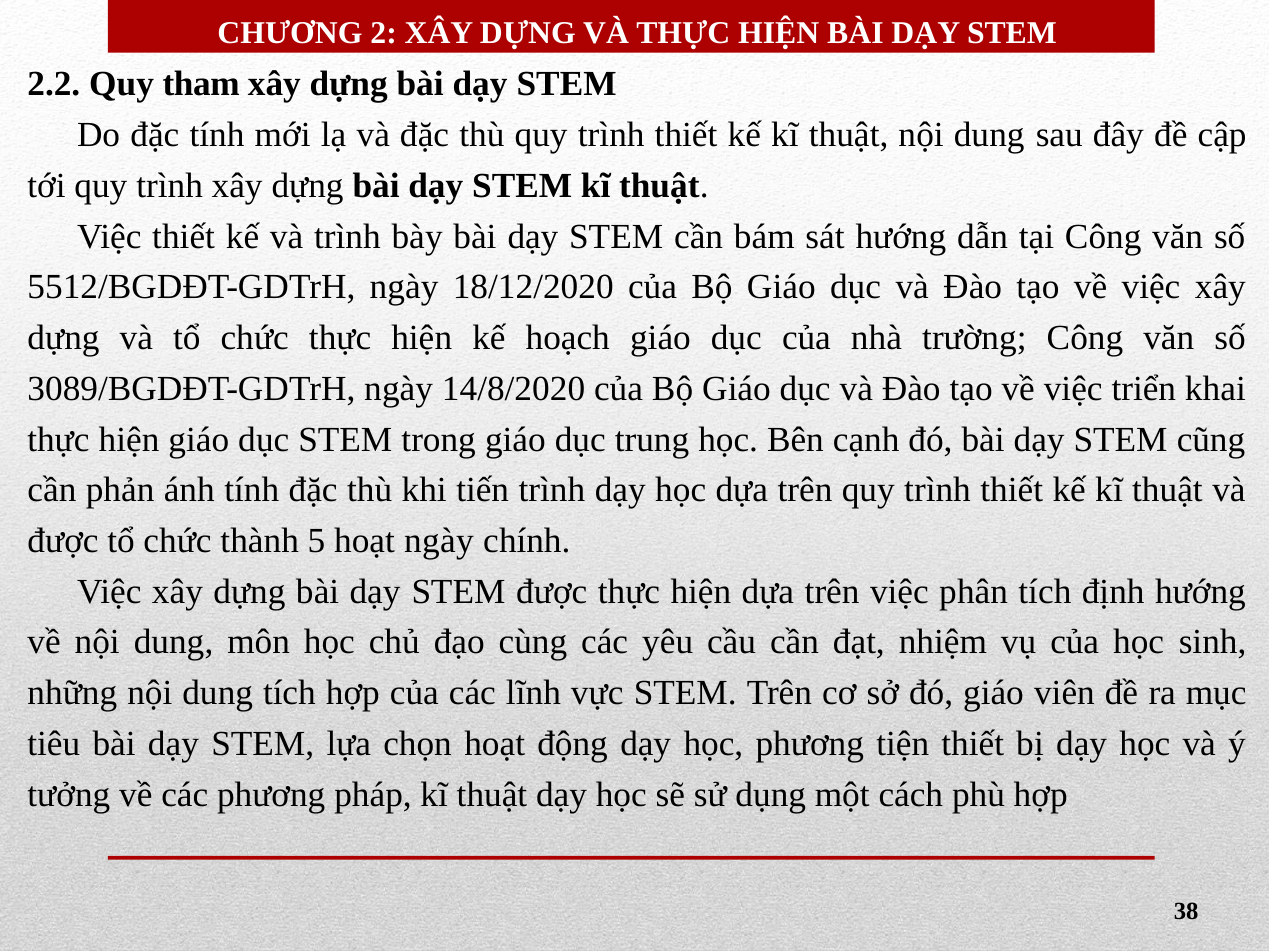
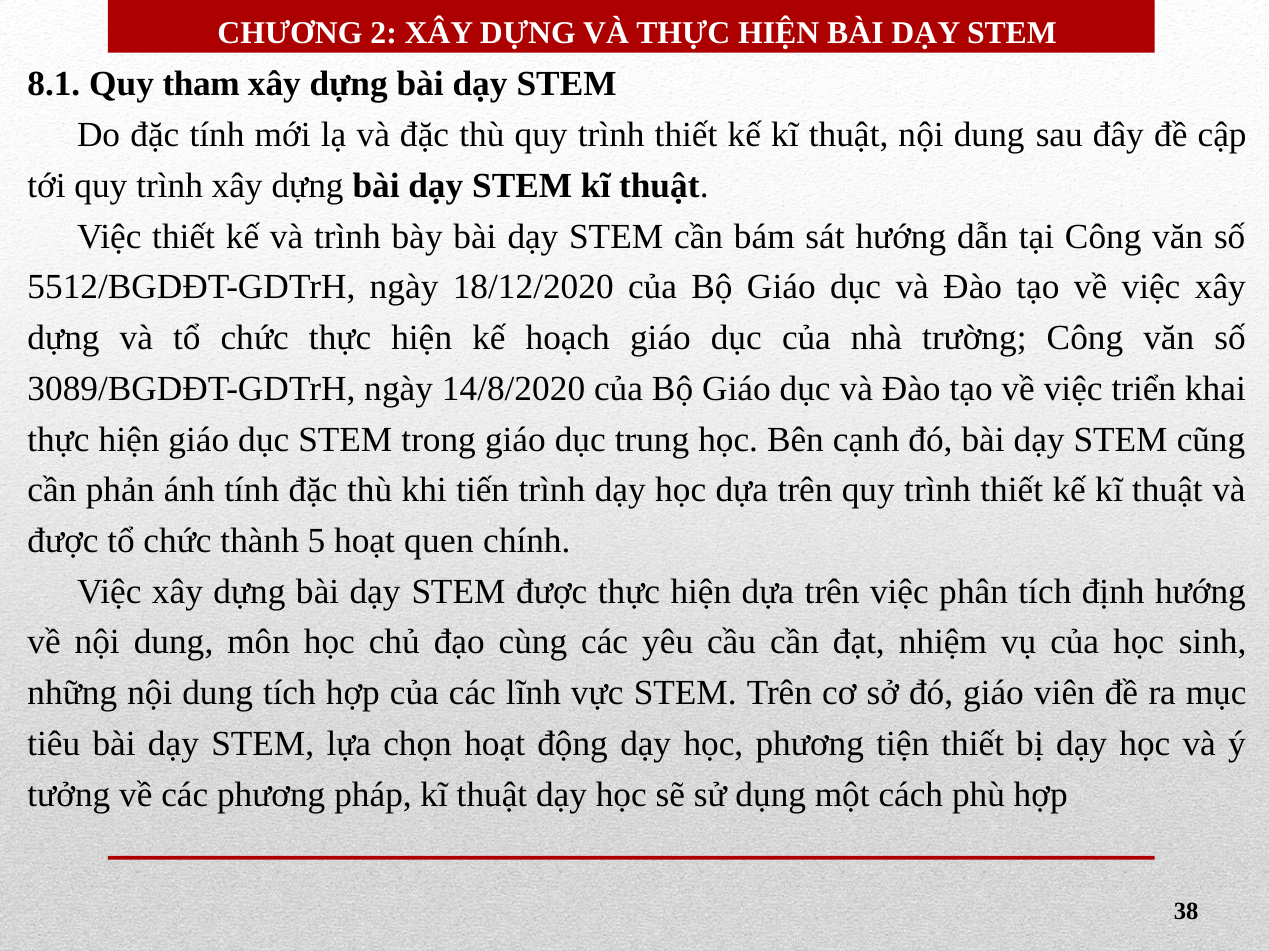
2.2: 2.2 -> 8.1
hoạt ngày: ngày -> quen
